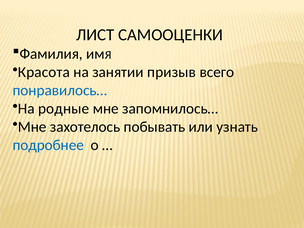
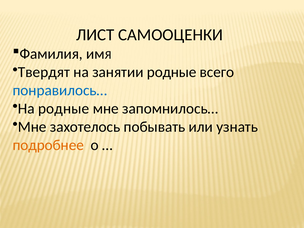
Красота: Красота -> Твердят
занятии призыв: призыв -> родные
подробнее colour: blue -> orange
